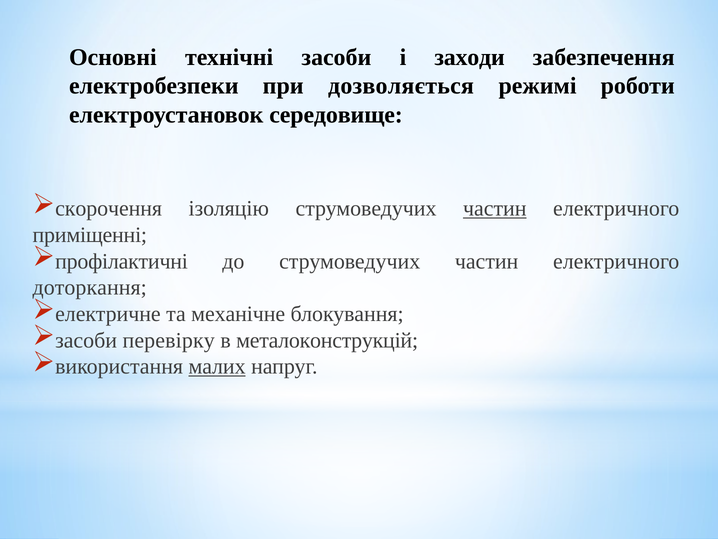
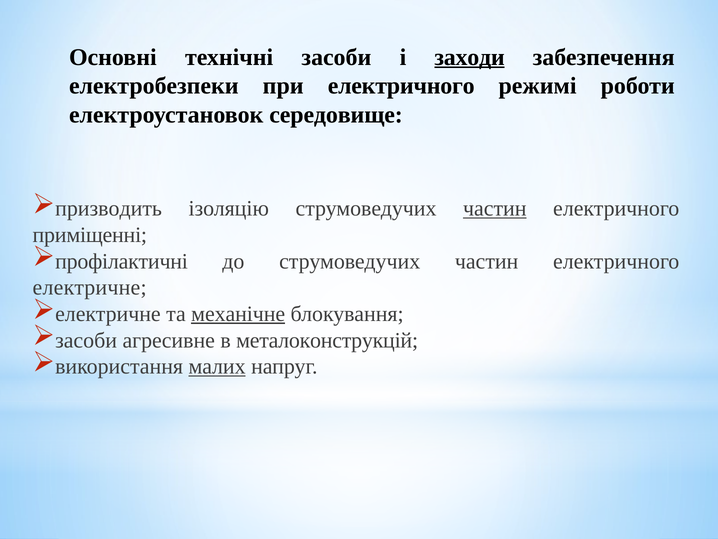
заходи underline: none -> present
при дозволяється: дозволяється -> електричного
скорочення: скорочення -> призводить
доторкання at (90, 287): доторкання -> електричне
механічне underline: none -> present
перевірку: перевірку -> агресивне
